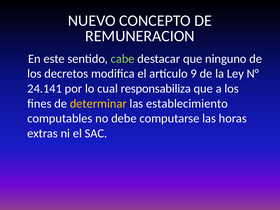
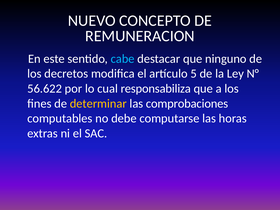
cabe colour: light green -> light blue
9: 9 -> 5
24.141: 24.141 -> 56.622
establecimiento: establecimiento -> comprobaciones
